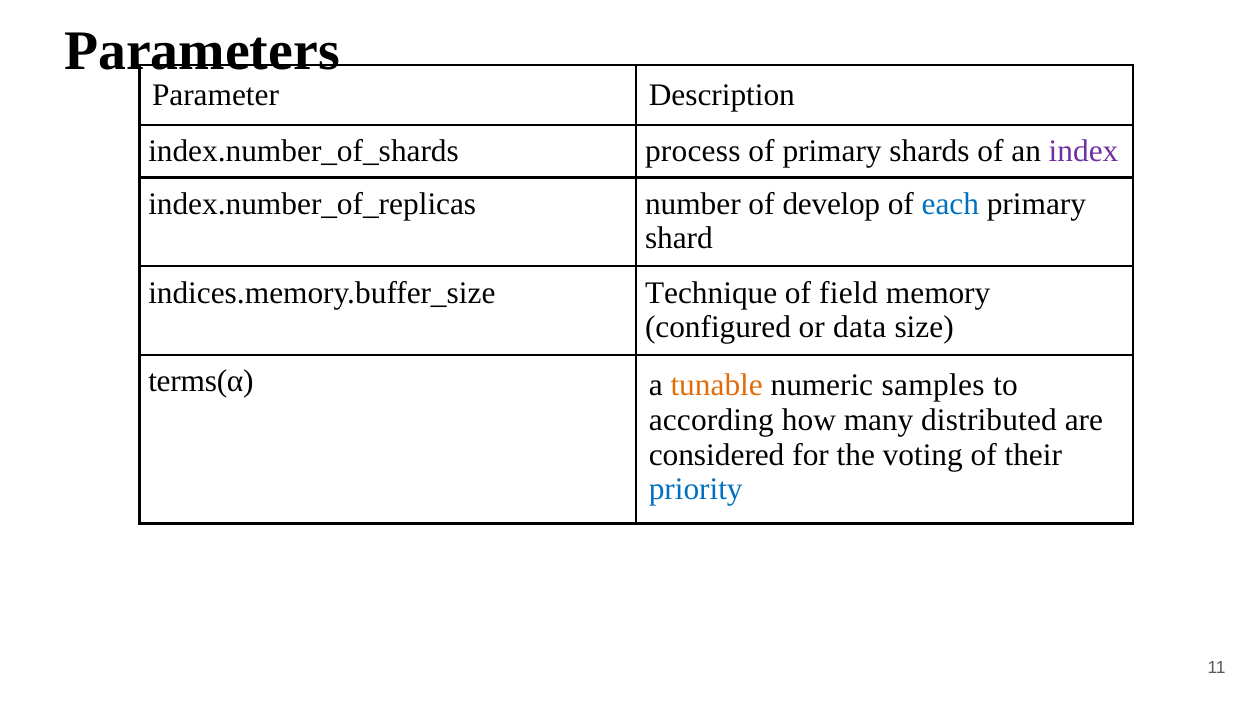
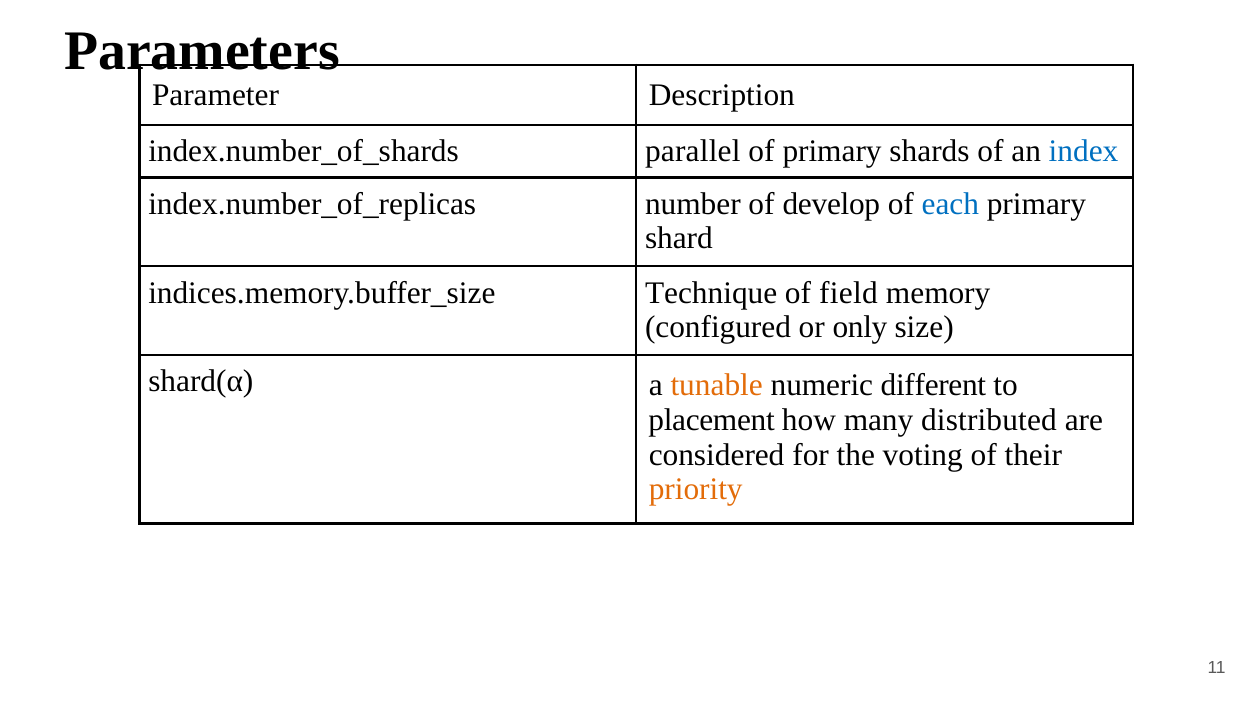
process: process -> parallel
index colour: purple -> blue
data: data -> only
terms(α: terms(α -> shard(α
samples: samples -> different
according: according -> placement
priority colour: blue -> orange
